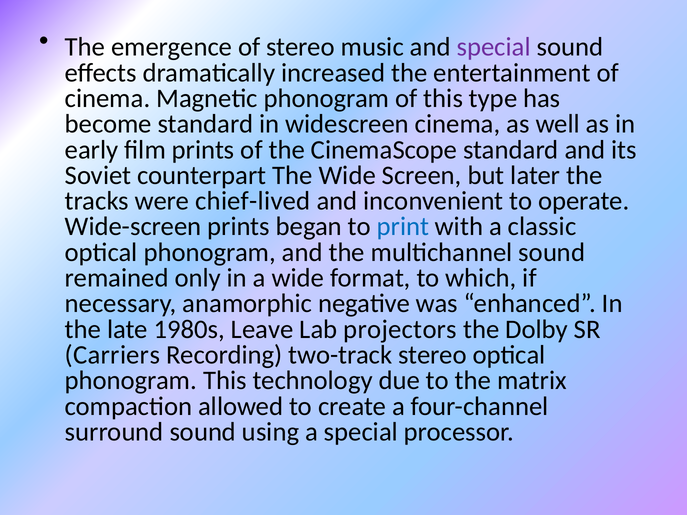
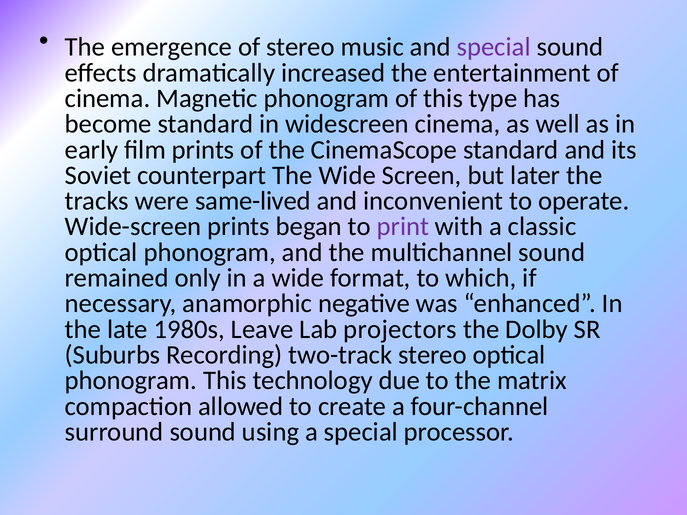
chief-lived: chief-lived -> same-lived
print colour: blue -> purple
Carriers: Carriers -> Suburbs
